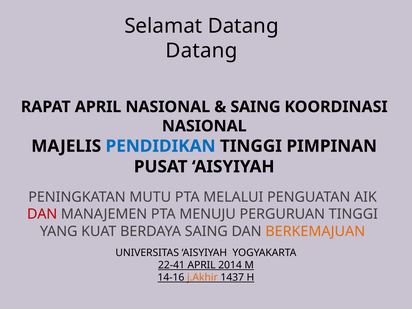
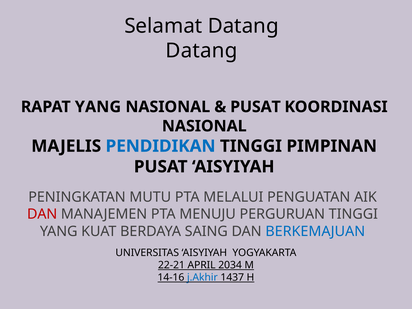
RAPAT APRIL: APRIL -> YANG
SAING at (255, 107): SAING -> PUSAT
BERKEMAJUAN colour: orange -> blue
22-41: 22-41 -> 22-21
2014: 2014 -> 2034
j.Akhir colour: orange -> blue
